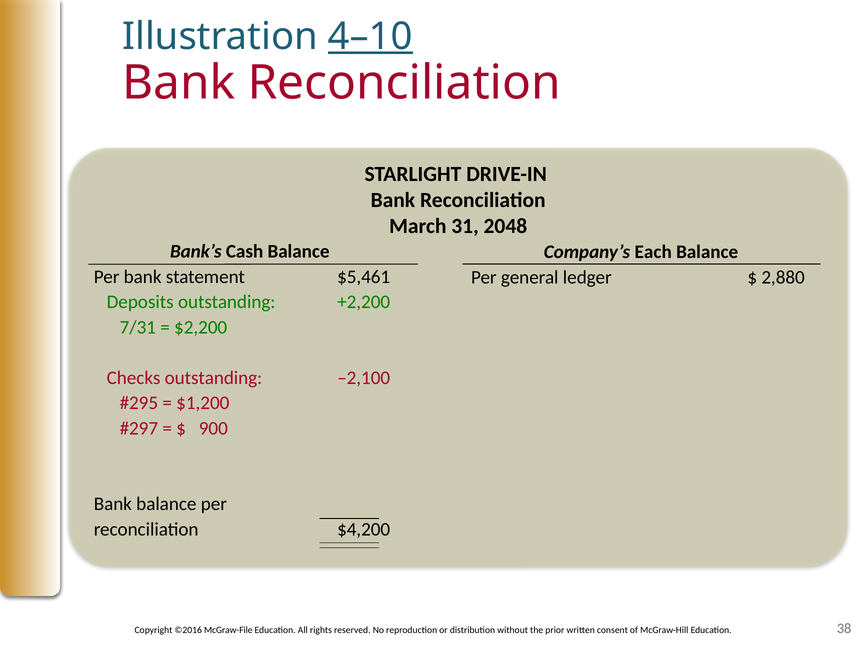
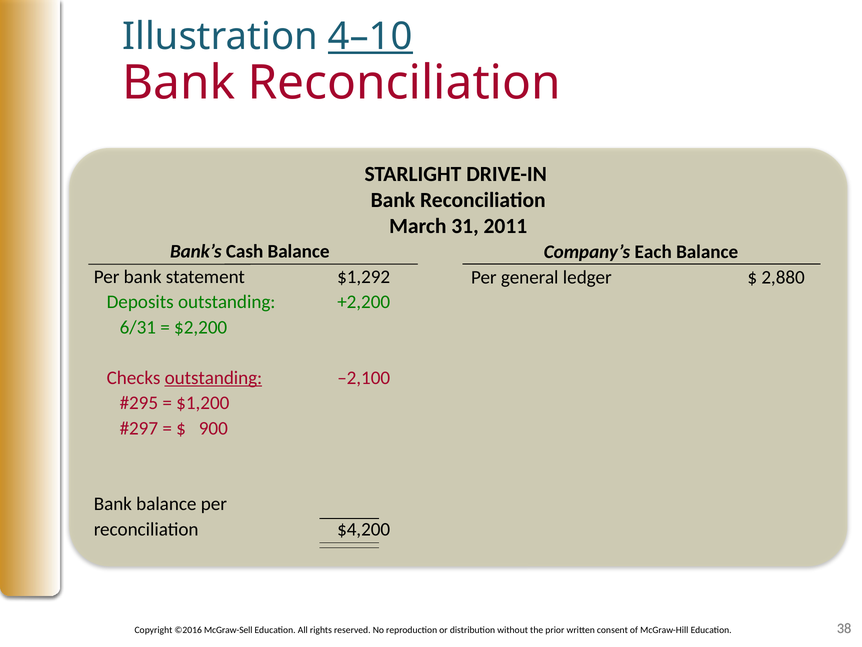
2048: 2048 -> 2011
$5,461: $5,461 -> $1,292
7/31: 7/31 -> 6/31
outstanding at (213, 378) underline: none -> present
McGraw-File: McGraw-File -> McGraw-Sell
